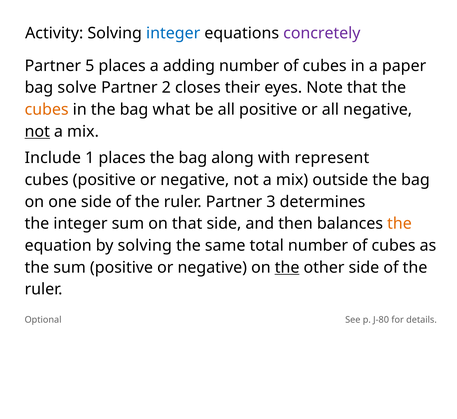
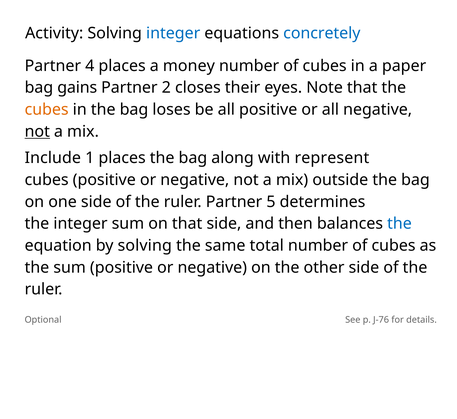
concretely colour: purple -> blue
5: 5 -> 4
adding: adding -> money
solve: solve -> gains
what: what -> loses
3: 3 -> 5
the at (399, 223) colour: orange -> blue
the at (287, 267) underline: present -> none
J-80: J-80 -> J-76
